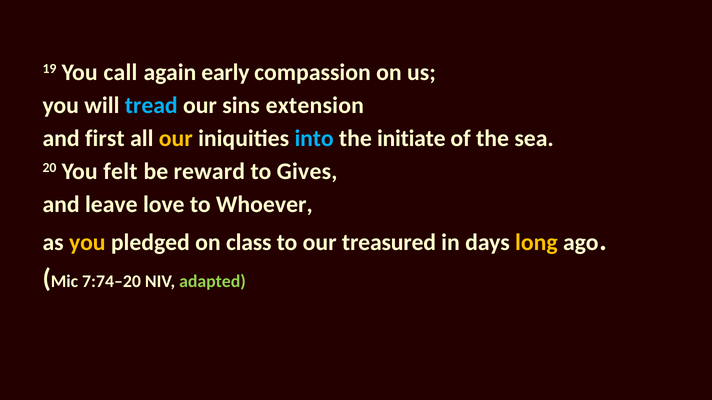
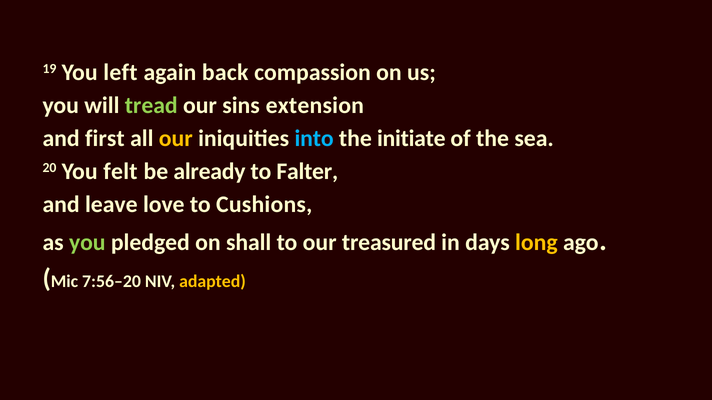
call: call -> left
early: early -> back
tread colour: light blue -> light green
reward: reward -> already
Gives: Gives -> Falter
Whoever: Whoever -> Cushions
you at (87, 243) colour: yellow -> light green
class: class -> shall
7:74–20: 7:74–20 -> 7:56–20
adapted colour: light green -> yellow
